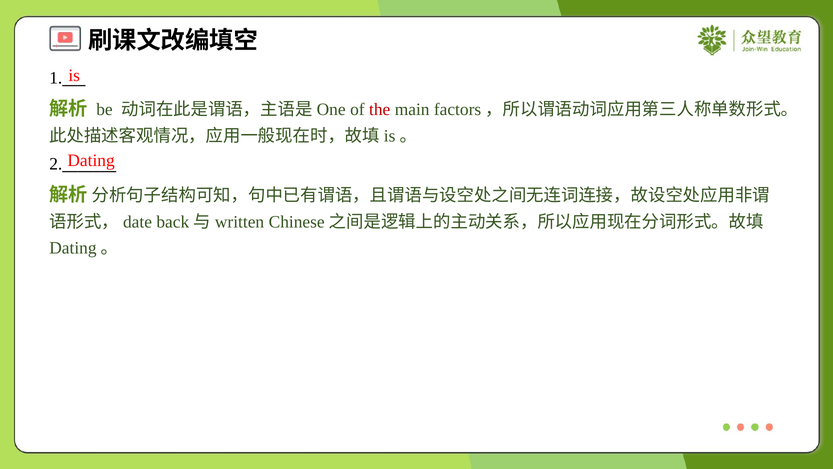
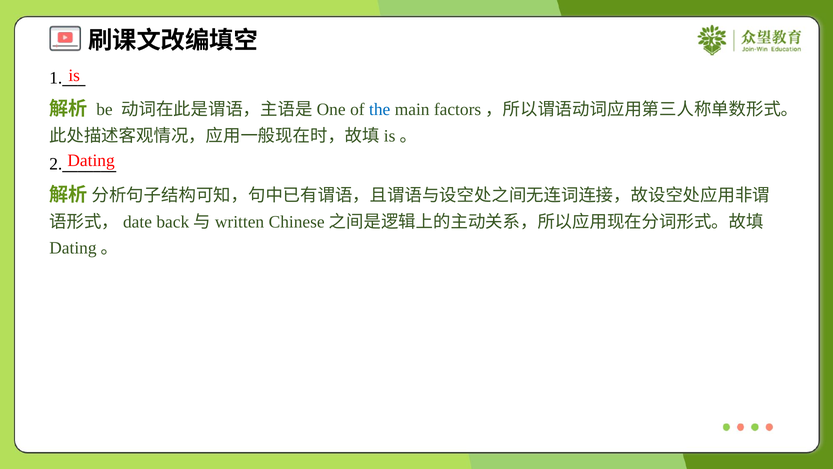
the colour: red -> blue
